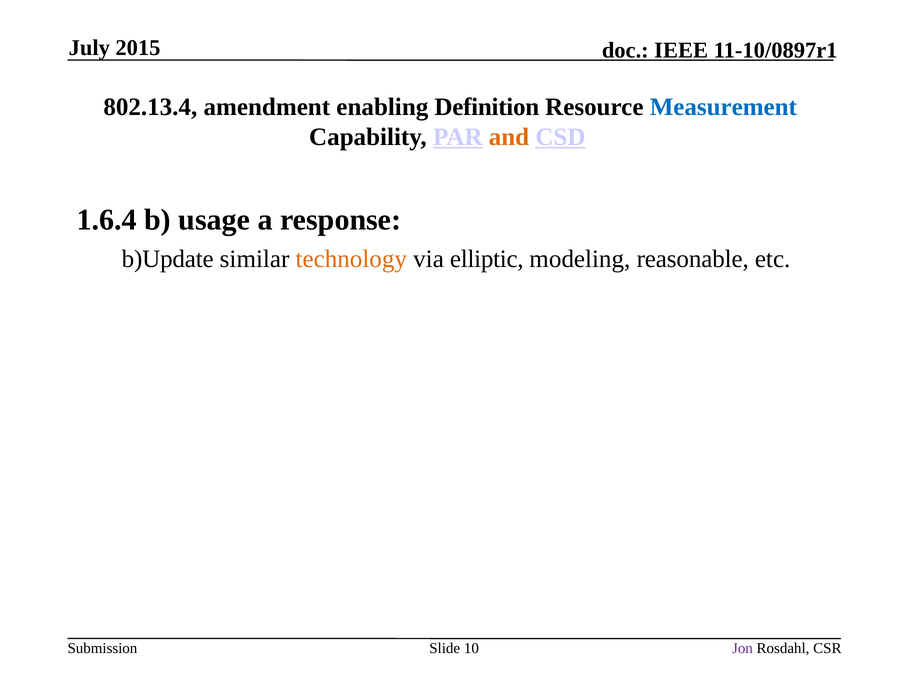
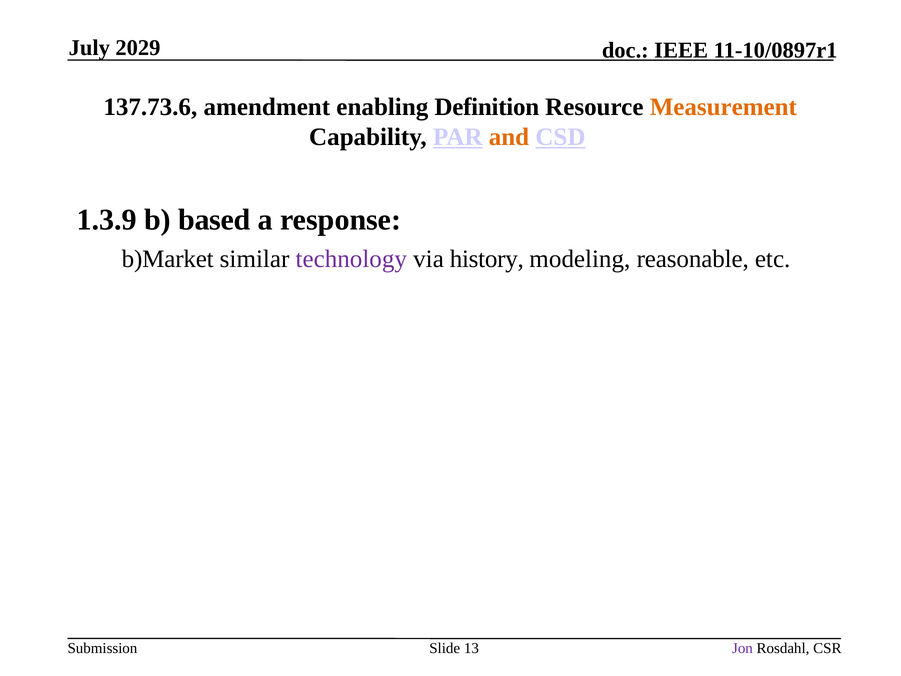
2015: 2015 -> 2029
802.13.4: 802.13.4 -> 137.73.6
Measurement colour: blue -> orange
1.6.4: 1.6.4 -> 1.3.9
usage: usage -> based
b)Update: b)Update -> b)Market
technology colour: orange -> purple
elliptic: elliptic -> history
10: 10 -> 13
